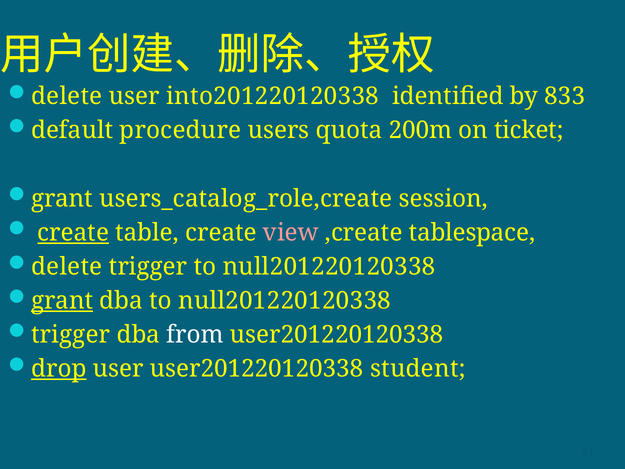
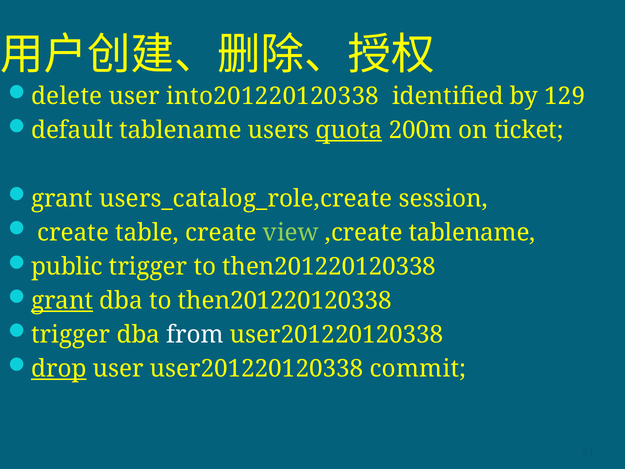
833: 833 -> 129
default procedure: procedure -> tablename
quota underline: none -> present
create at (73, 233) underline: present -> none
view colour: pink -> light green
,create tablespace: tablespace -> tablename
delete at (67, 267): delete -> public
trigger to null201220120338: null201220120338 -> then201220120338
dba to null201220120338: null201220120338 -> then201220120338
student: student -> commit
